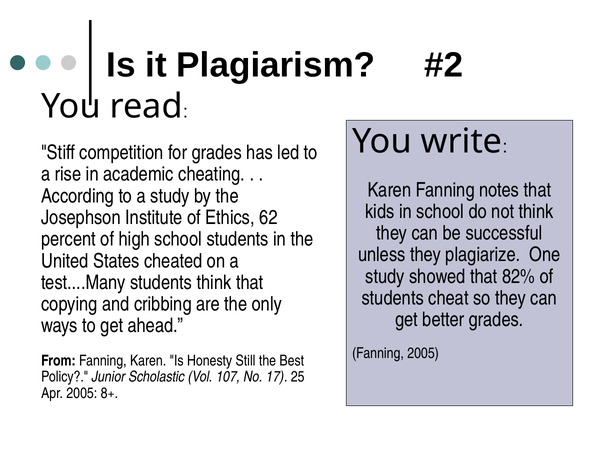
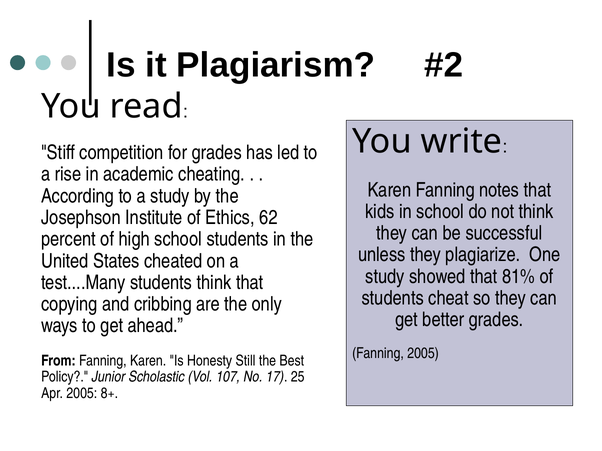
82%: 82% -> 81%
